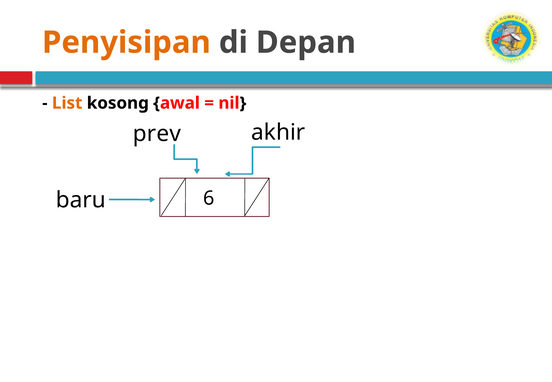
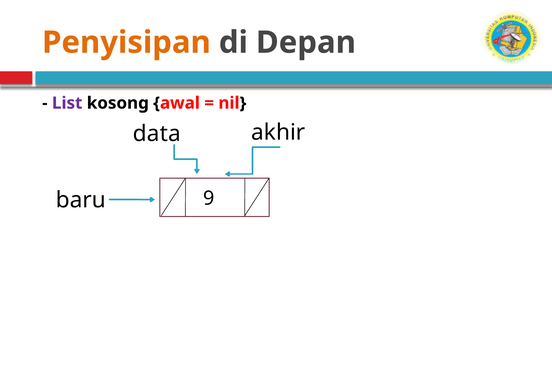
List colour: orange -> purple
prev: prev -> data
6: 6 -> 9
